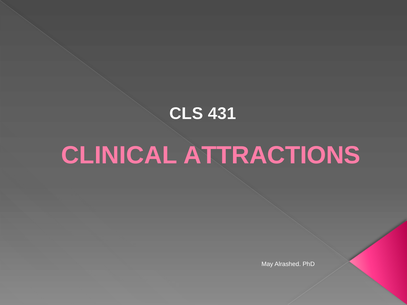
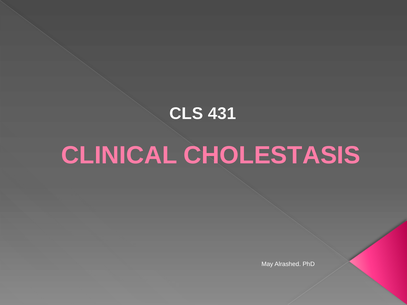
ATTRACTIONS: ATTRACTIONS -> CHOLESTASIS
